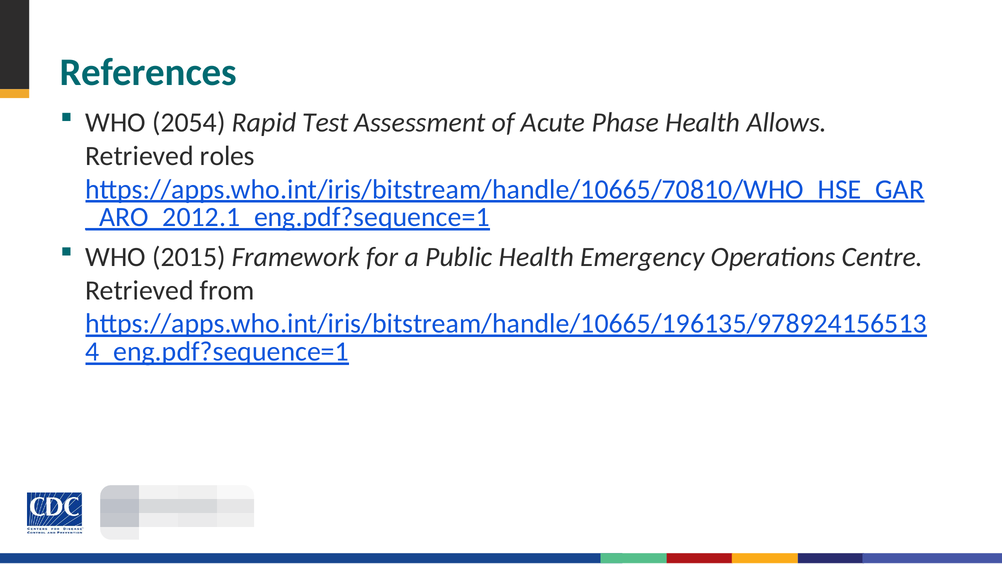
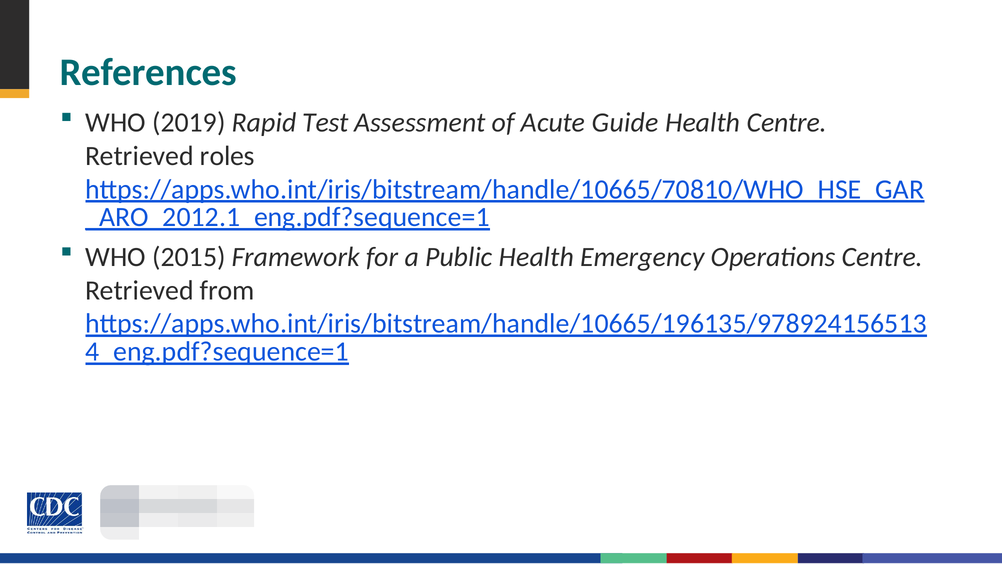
2054: 2054 -> 2019
Phase: Phase -> Guide
Health Allows: Allows -> Centre
